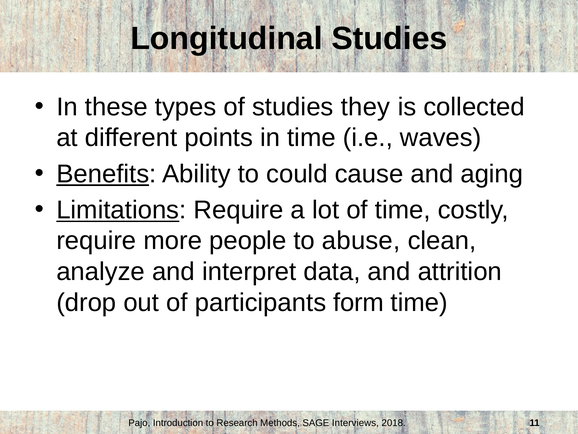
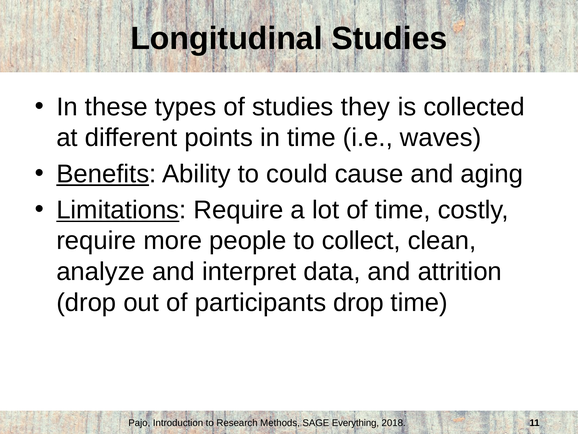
abuse: abuse -> collect
participants form: form -> drop
Interviews: Interviews -> Everything
